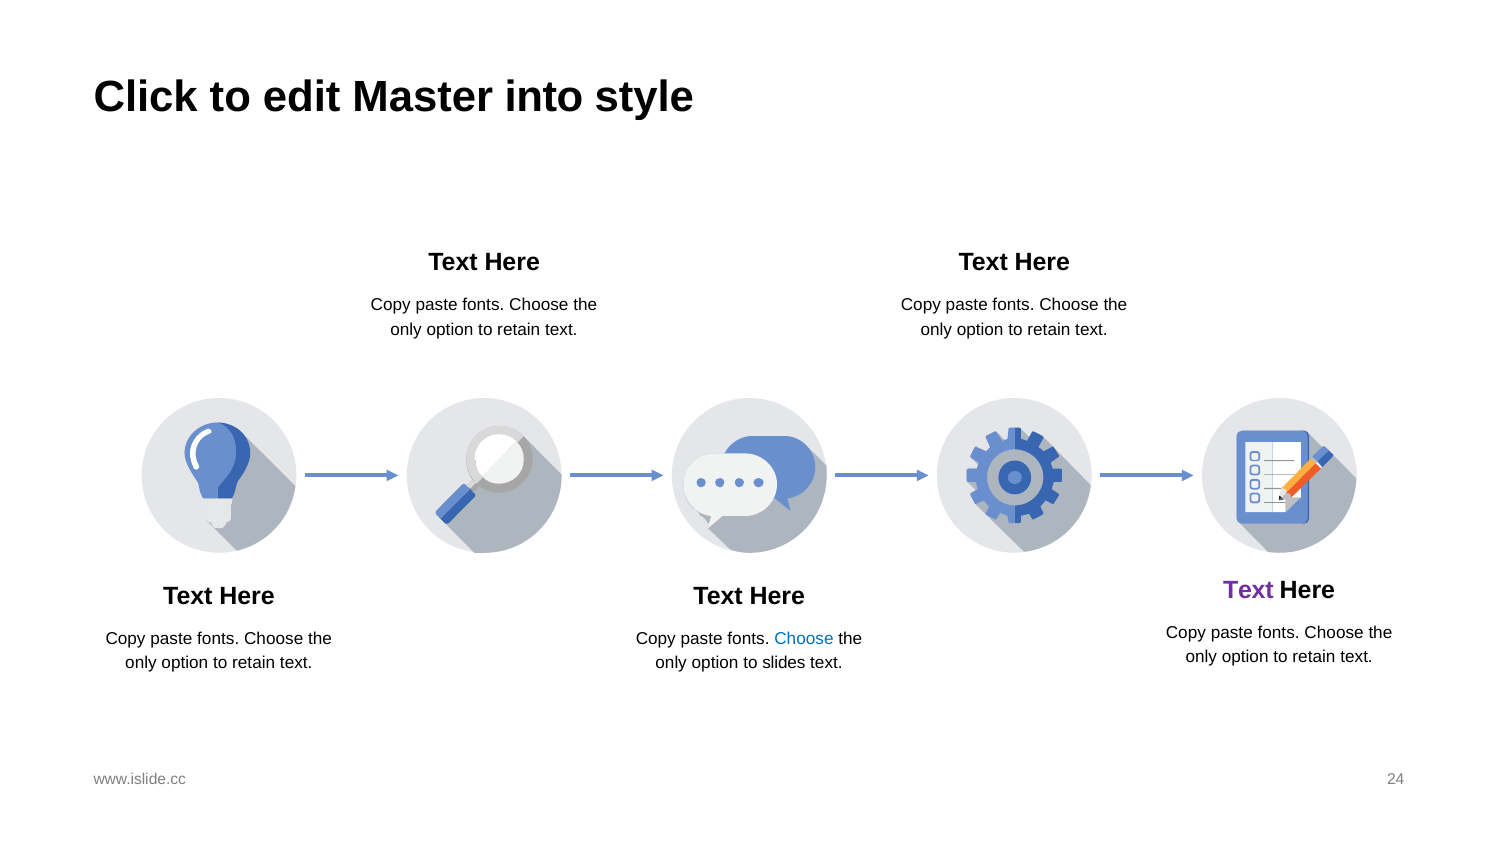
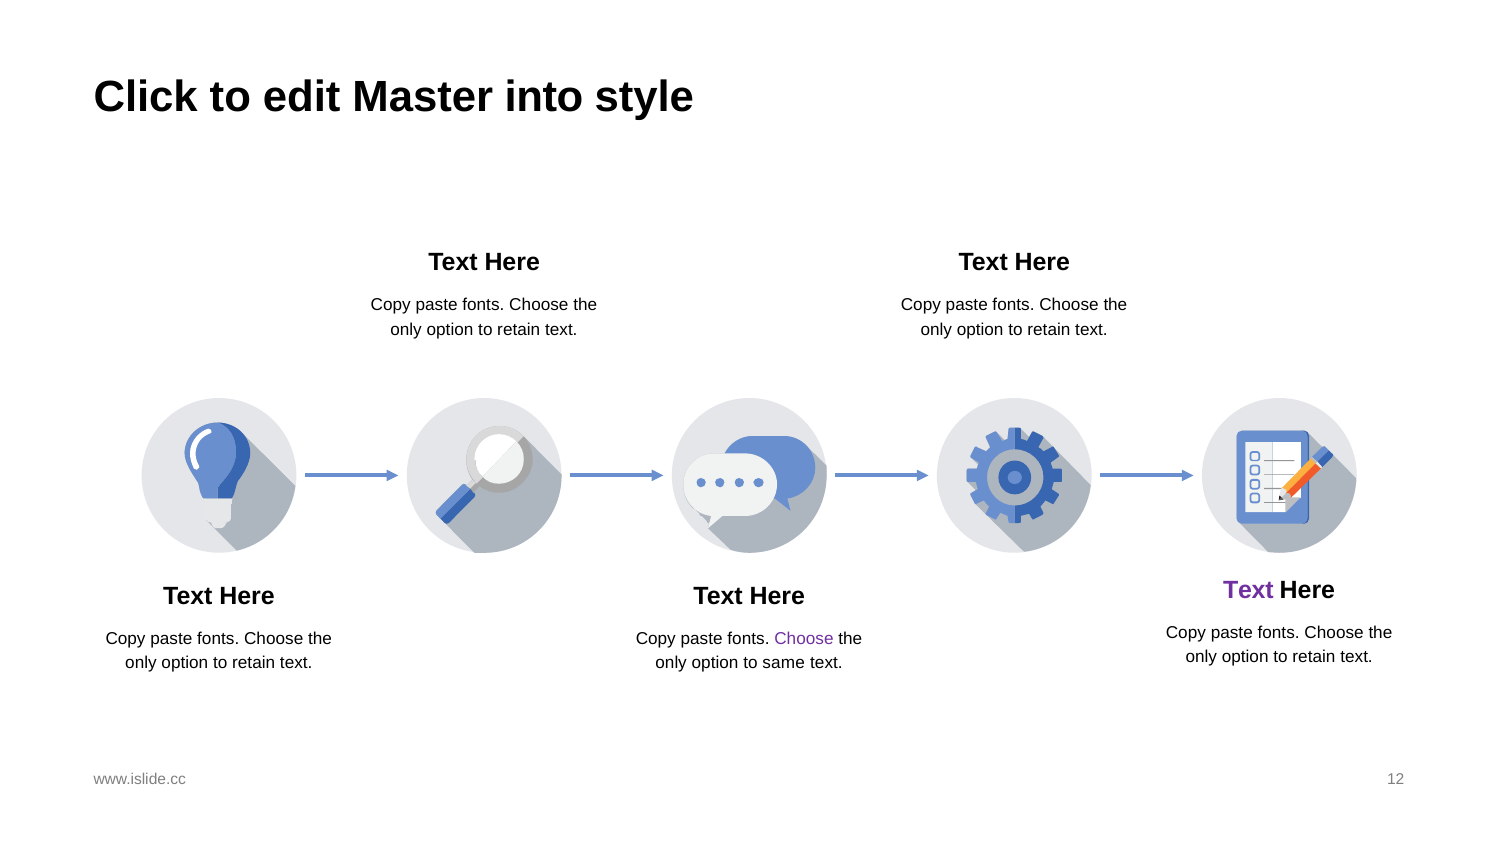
Choose at (804, 639) colour: blue -> purple
slides: slides -> same
24: 24 -> 12
